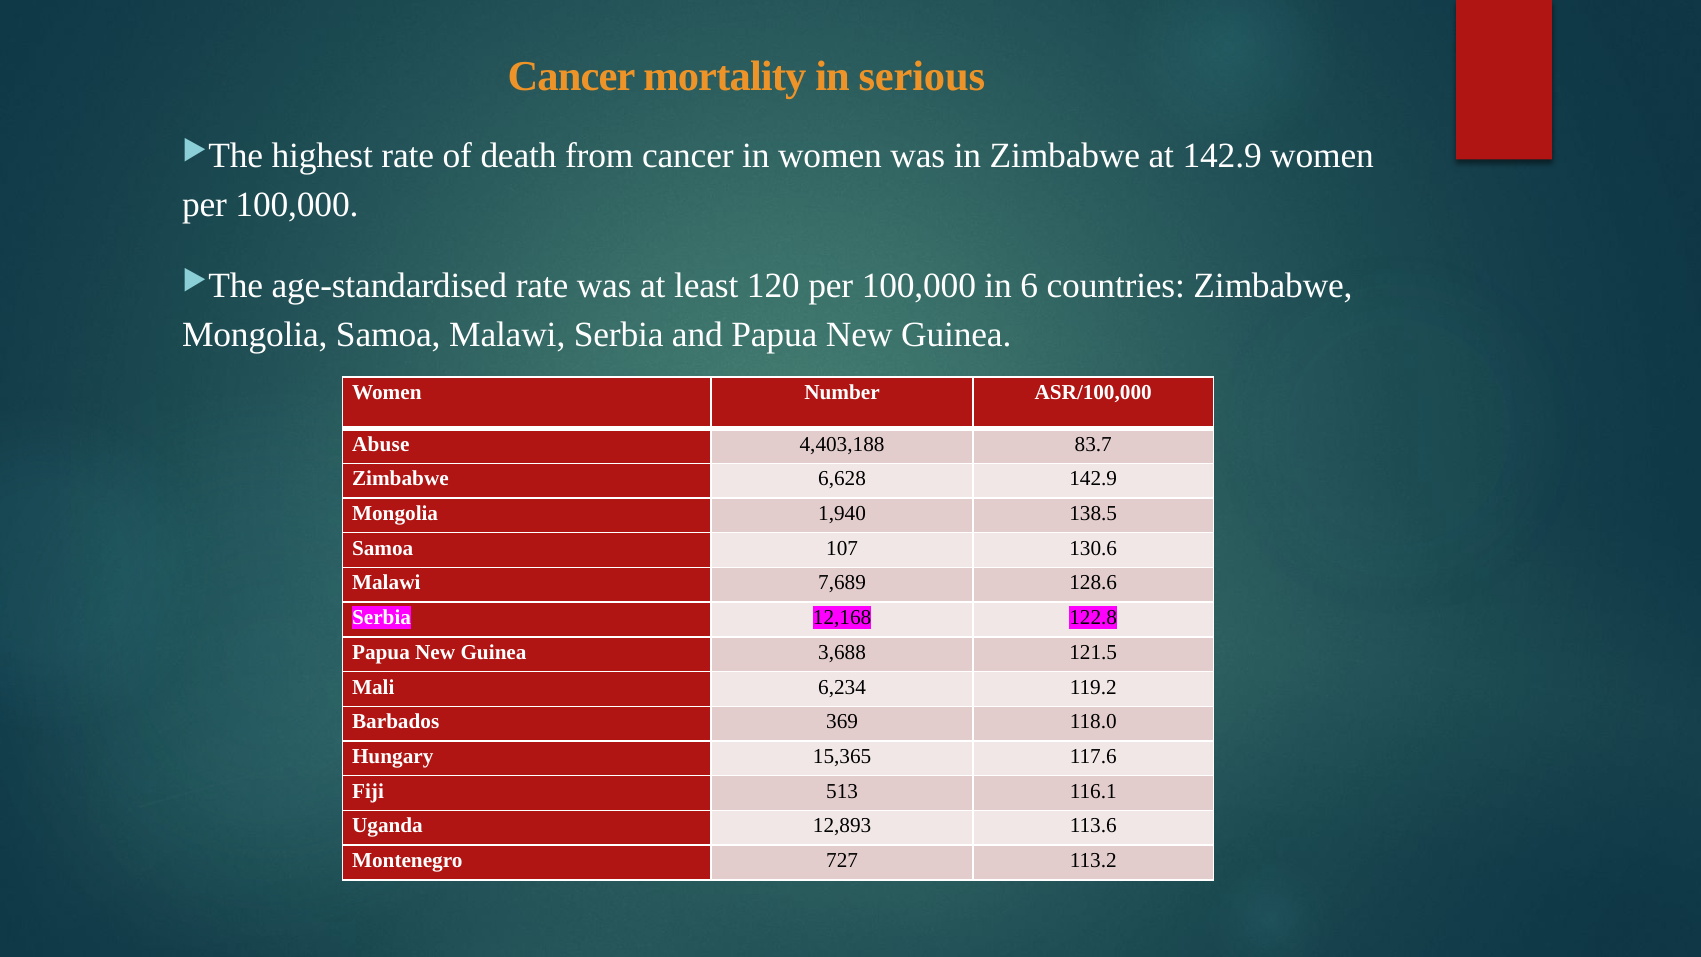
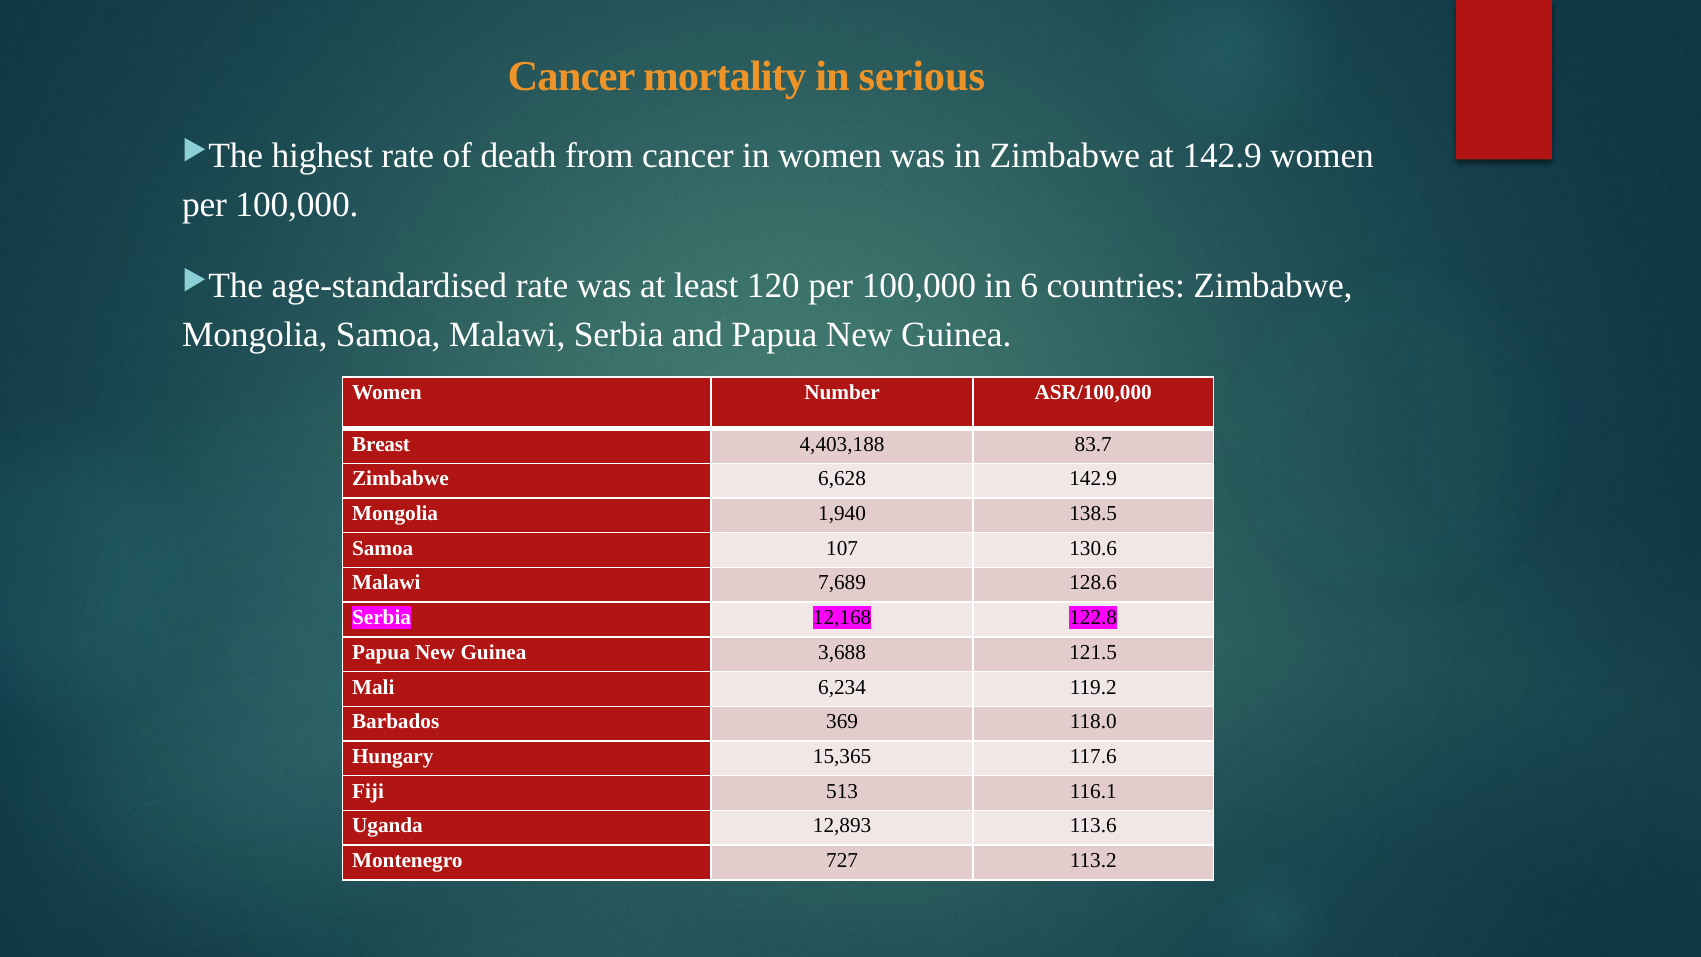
Abuse: Abuse -> Breast
